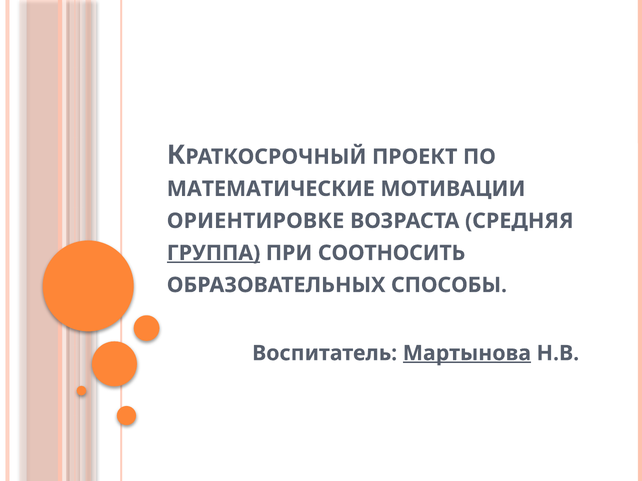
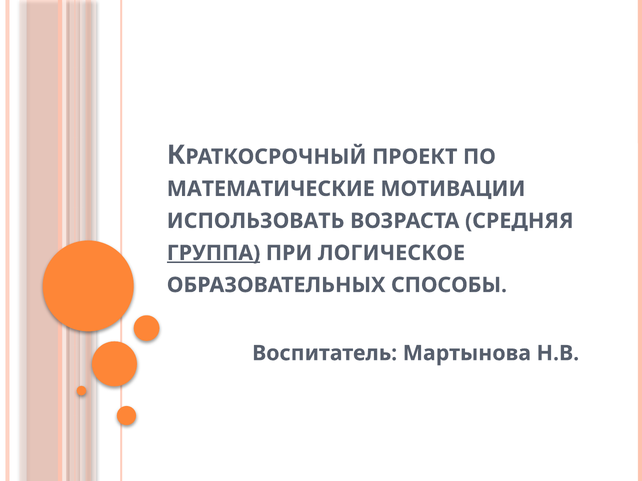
ОРИЕНТИРОВКЕ: ОРИЕНТИРОВКЕ -> ИСПОЛЬЗОВАТЬ
СООТНОСИТЬ: СООТНОСИТЬ -> ЛОГИЧЕСКОЕ
Мартынова underline: present -> none
